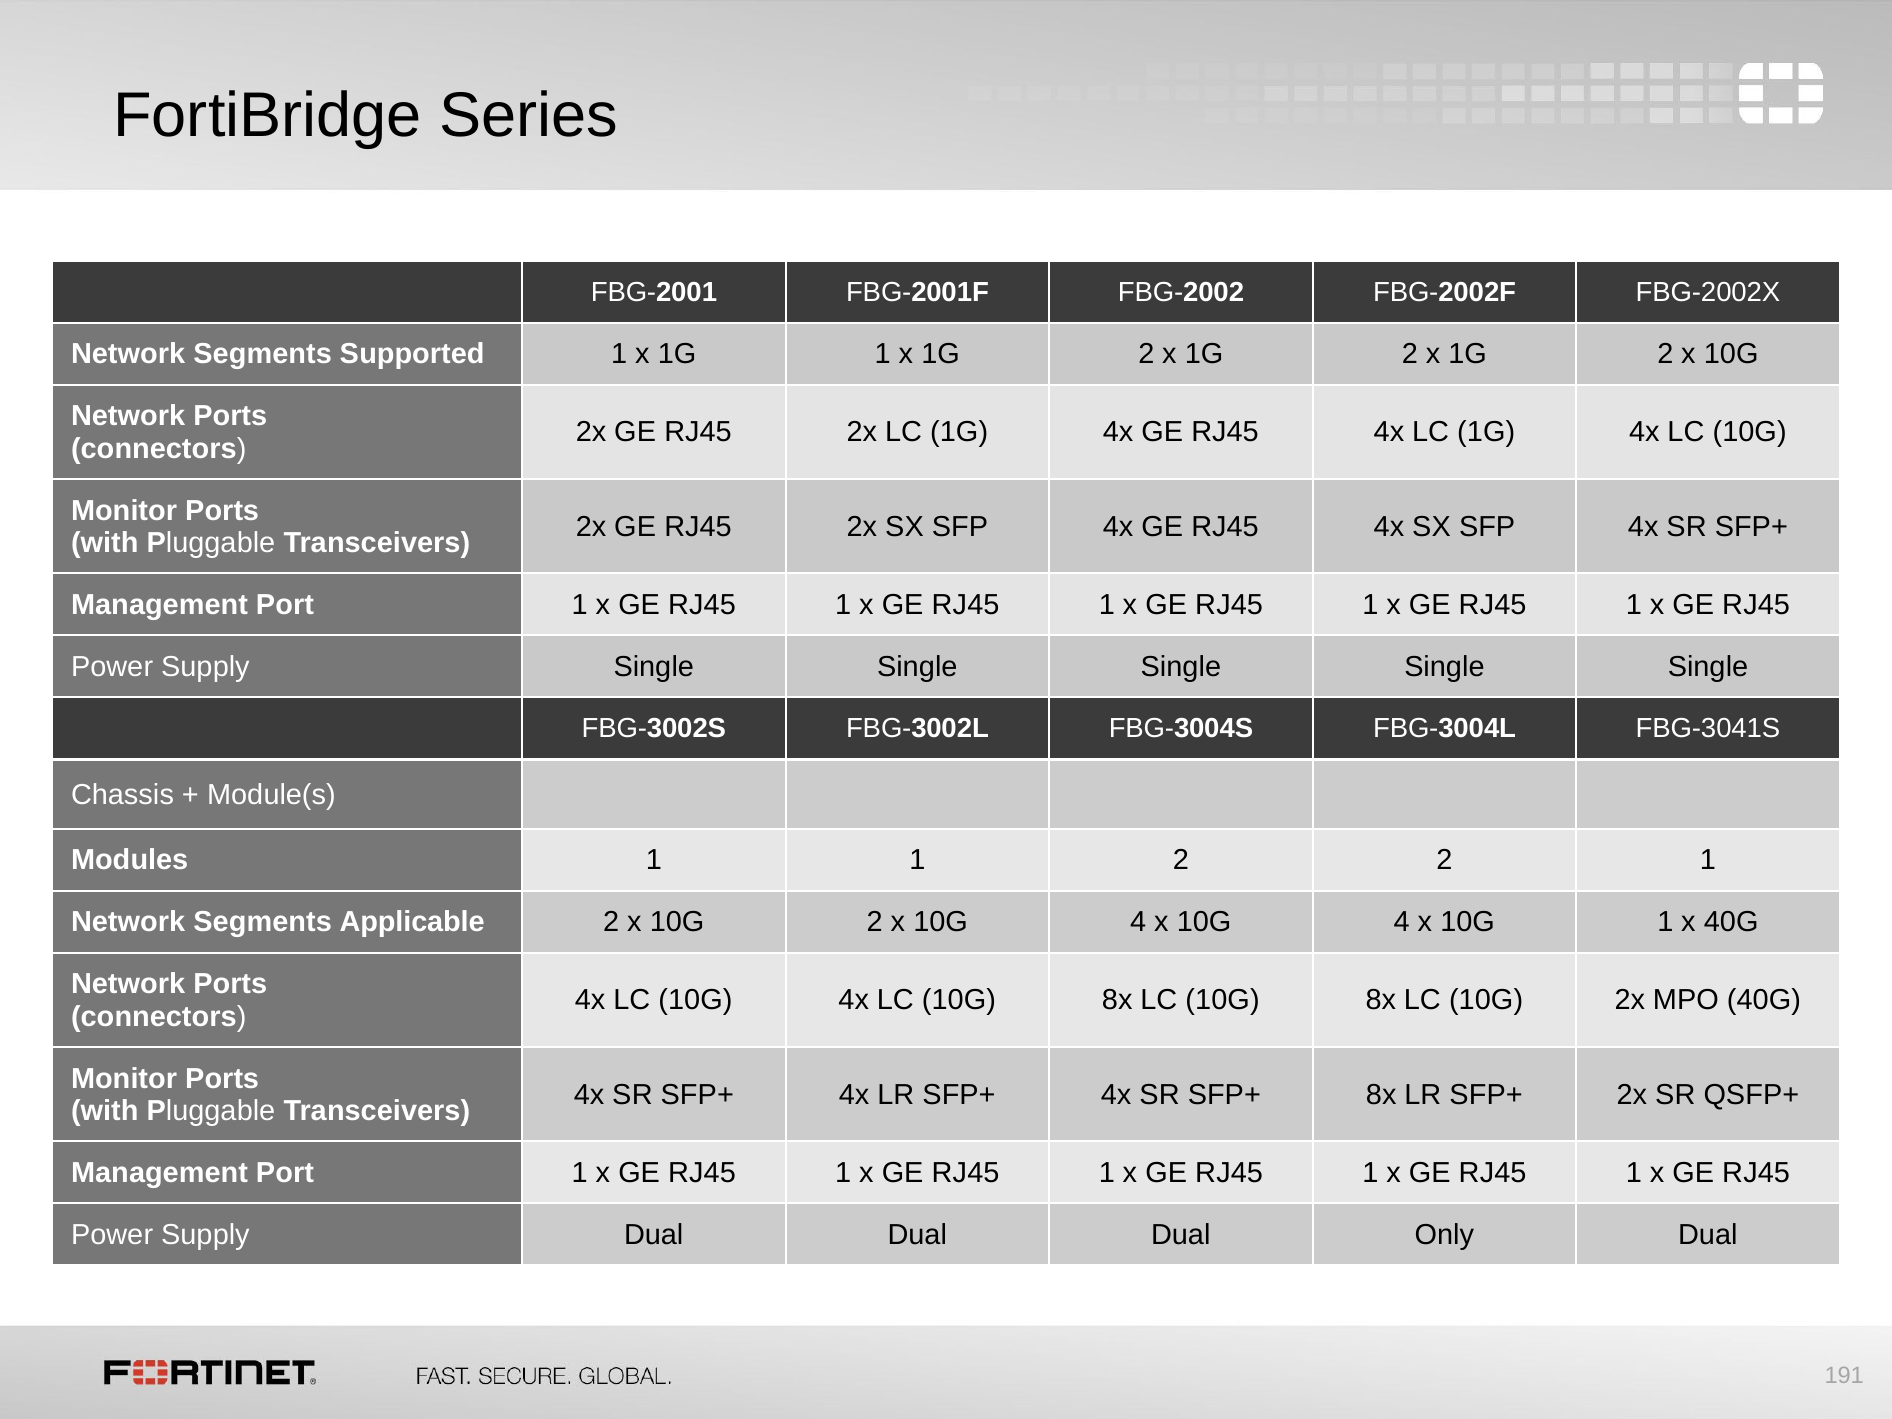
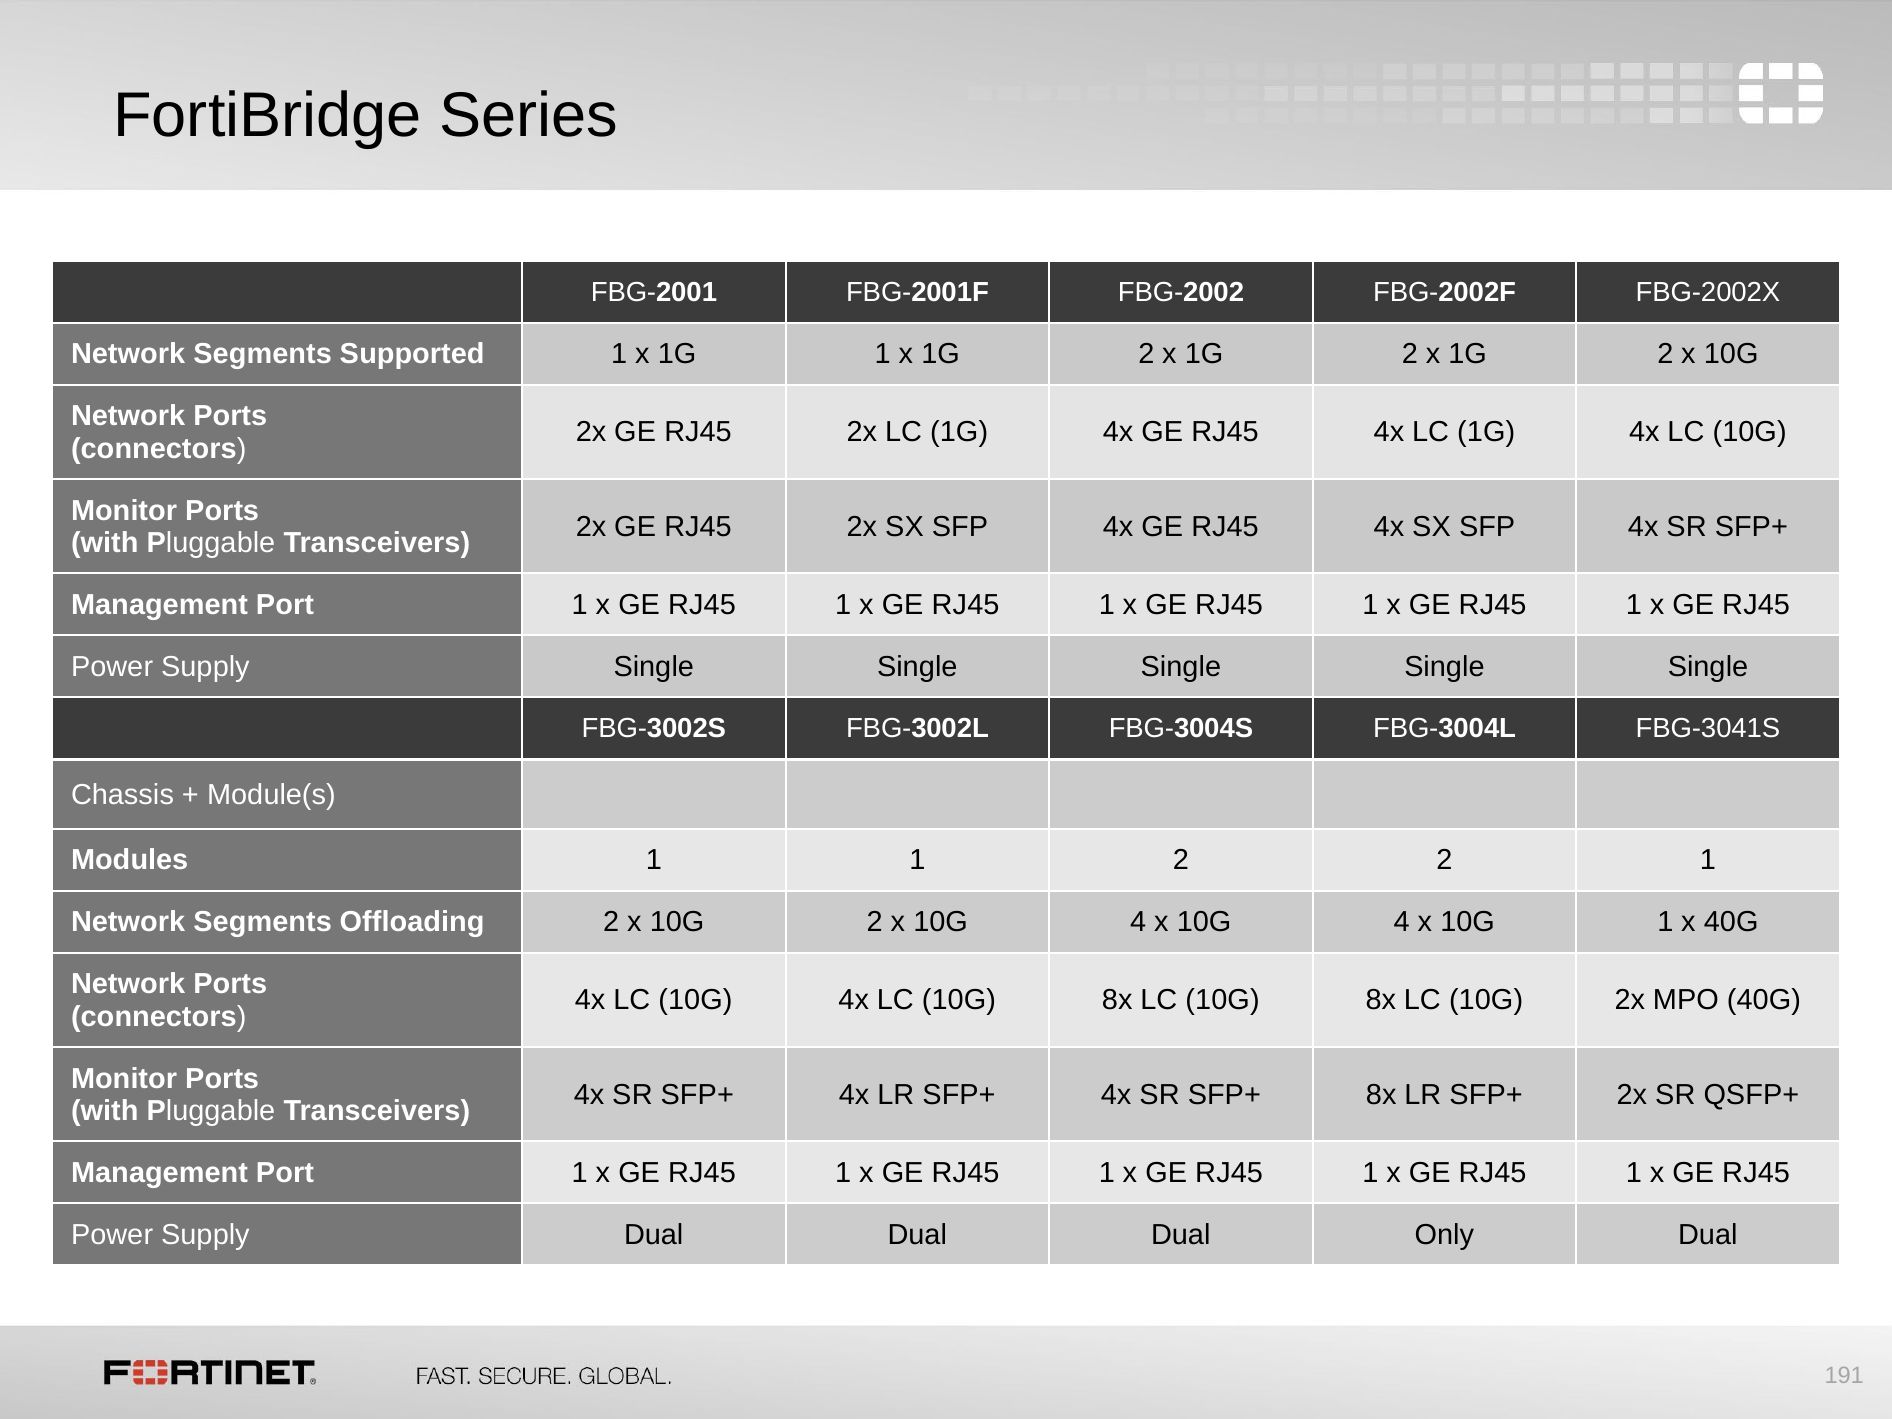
Applicable: Applicable -> Offloading
